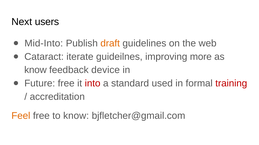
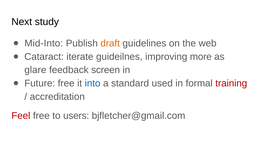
users: users -> study
know at (35, 70): know -> glare
device: device -> screen
into colour: red -> blue
Feel colour: orange -> red
to know: know -> users
